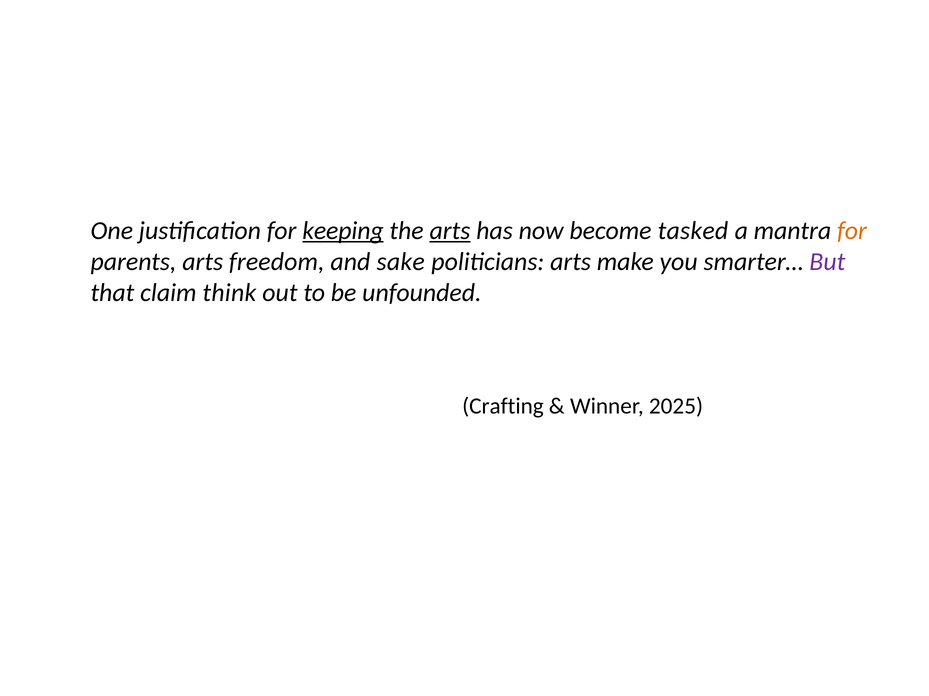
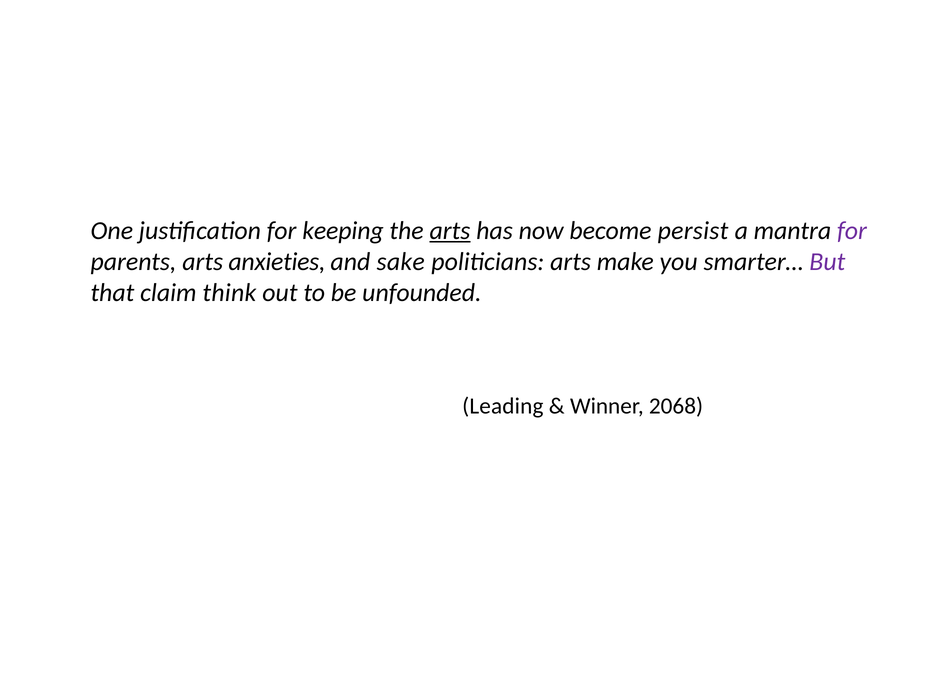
keeping underline: present -> none
tasked: tasked -> persist
for at (852, 231) colour: orange -> purple
freedom: freedom -> anxieties
Crafting: Crafting -> Leading
2025: 2025 -> 2068
